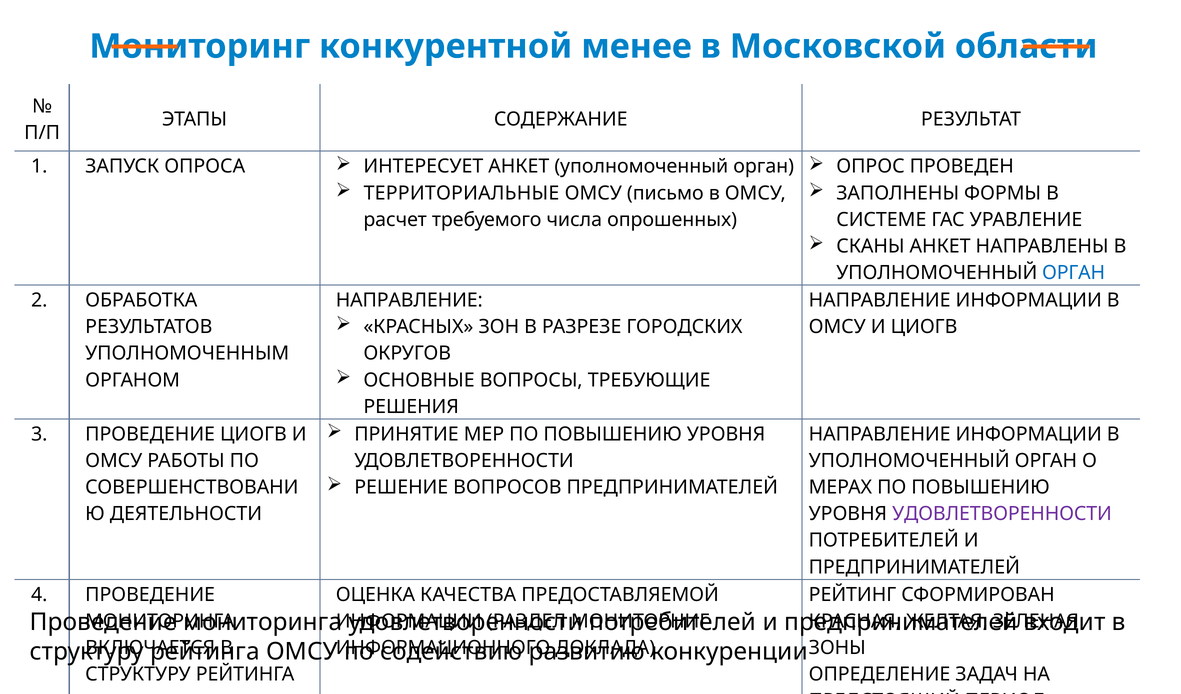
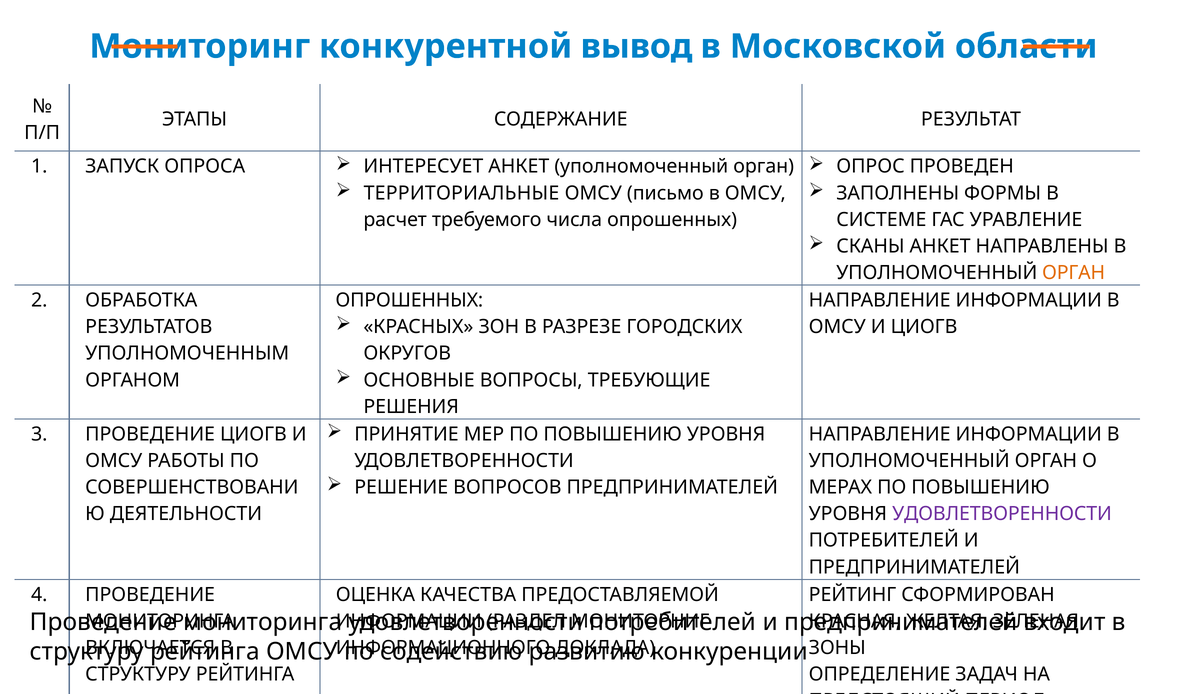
менее: менее -> вывод
ОРГАН at (1074, 273) colour: blue -> orange
НАПРАВЛЕНИЕ at (409, 301): НАПРАВЛЕНИЕ -> ОПРОШЕННЫХ
